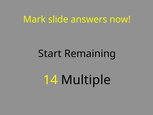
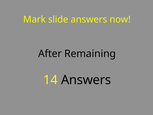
Start: Start -> After
14 Multiple: Multiple -> Answers
